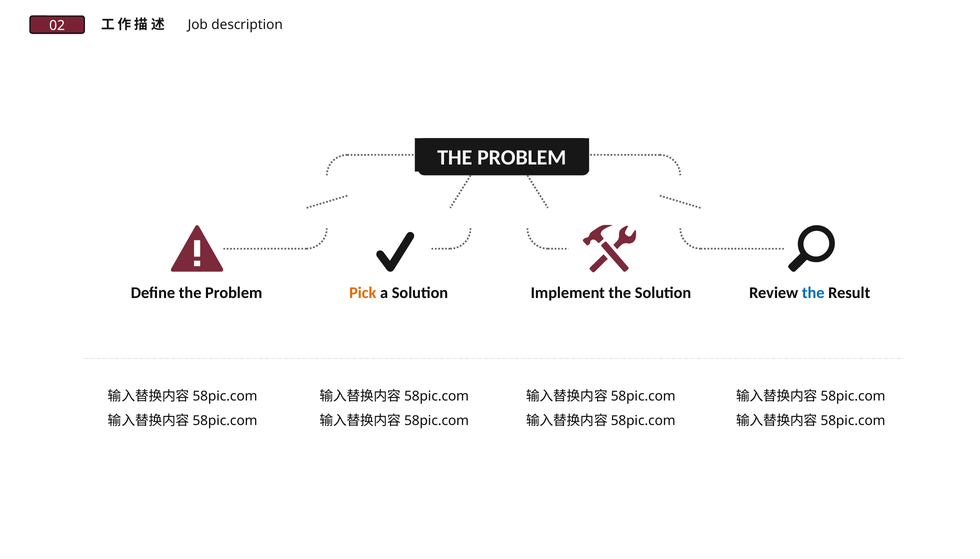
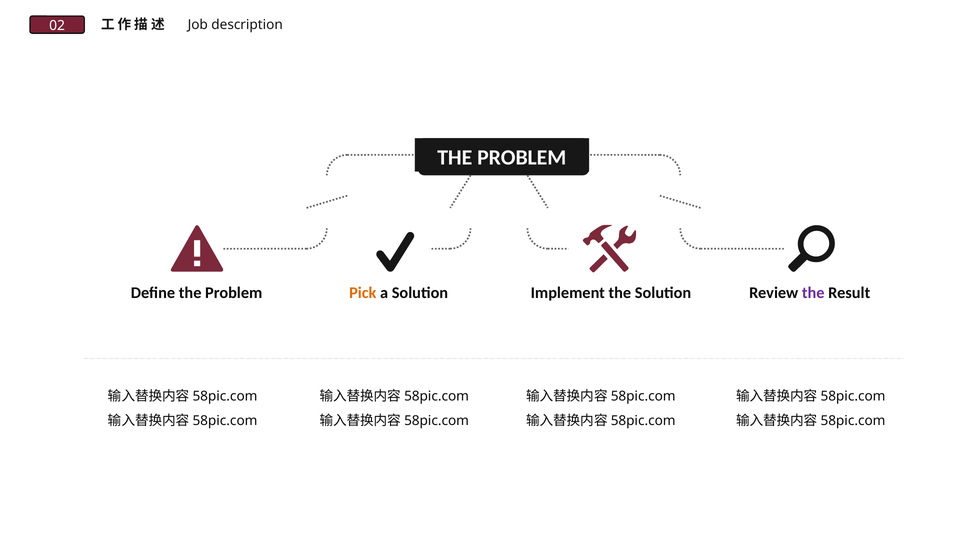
the at (813, 293) colour: blue -> purple
